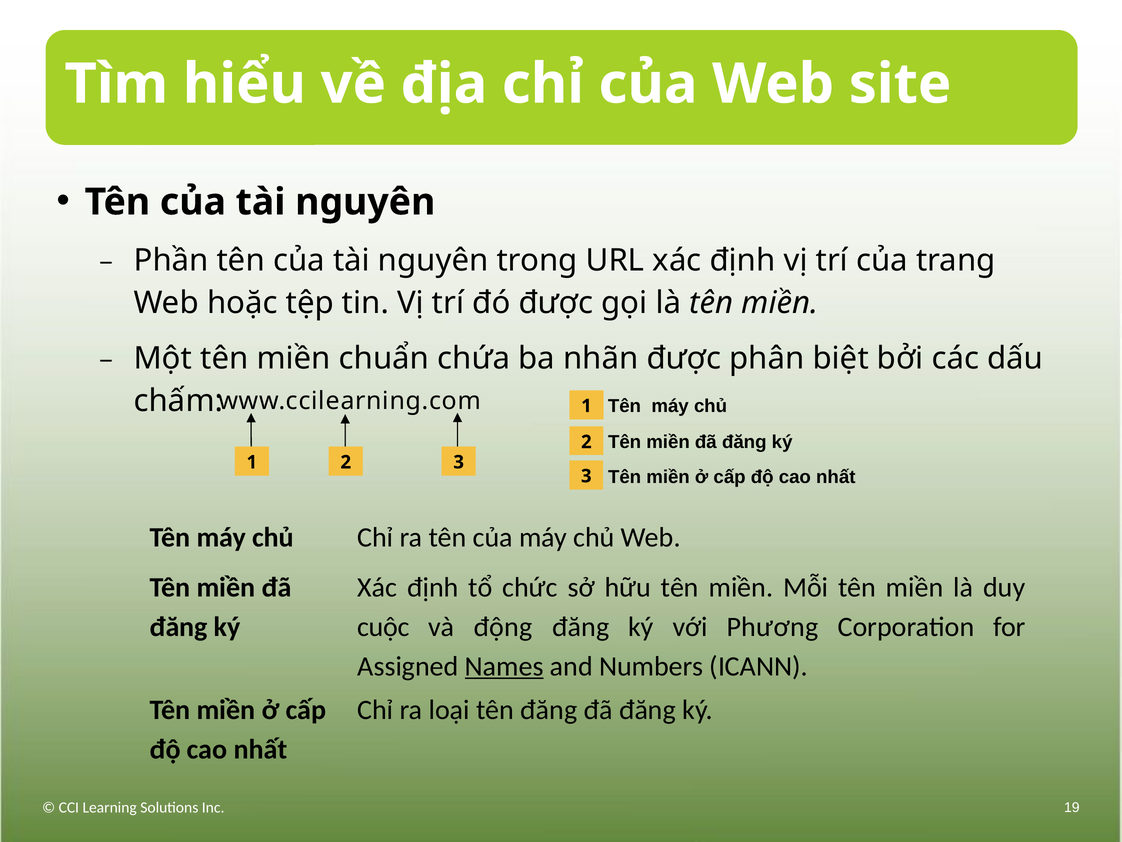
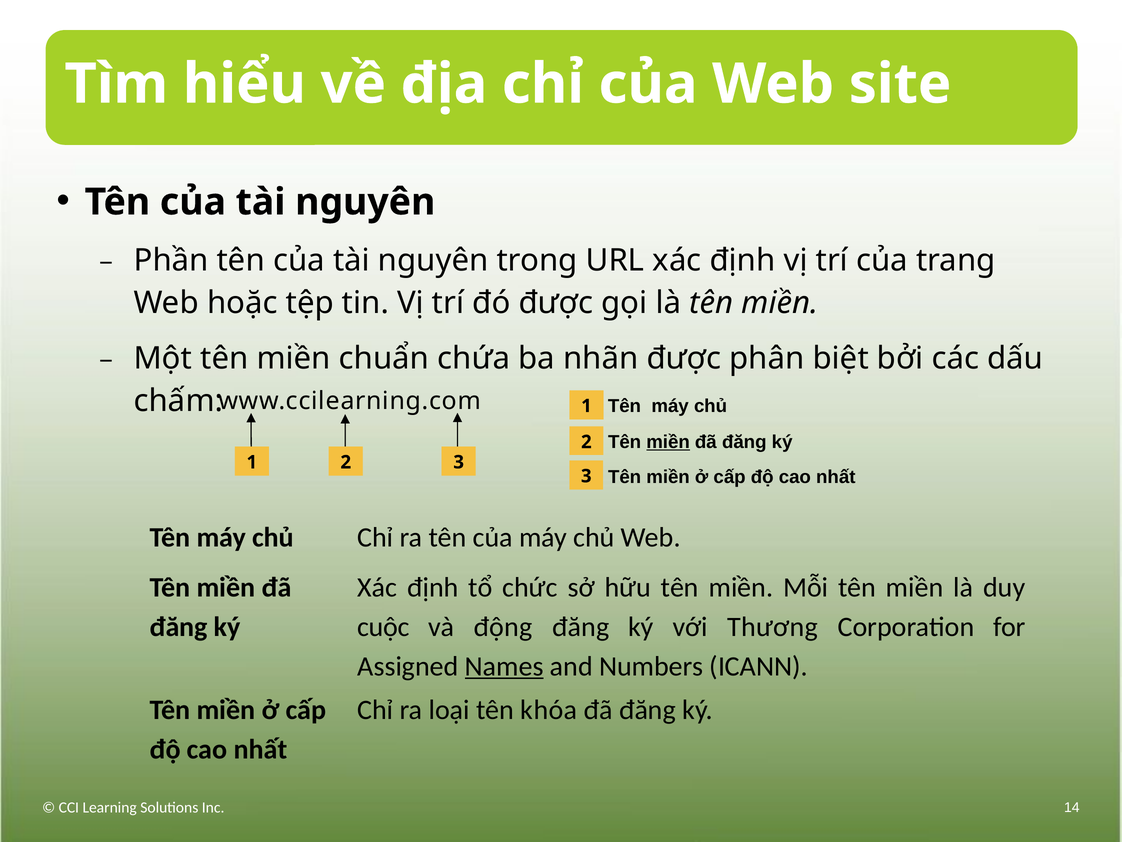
miền at (668, 442) underline: none -> present
Phương: Phương -> Thương
tên đăng: đăng -> khóa
19: 19 -> 14
